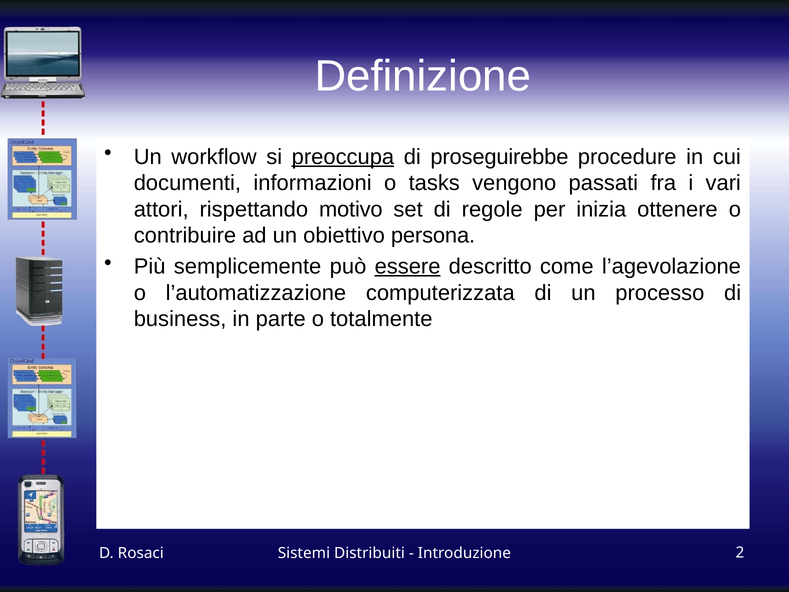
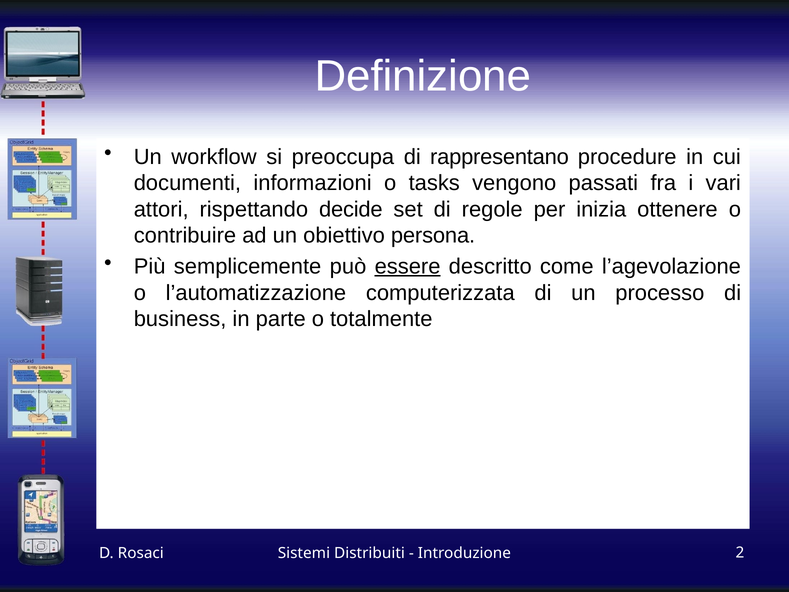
preoccupa underline: present -> none
proseguirebbe: proseguirebbe -> rappresentano
motivo: motivo -> decide
